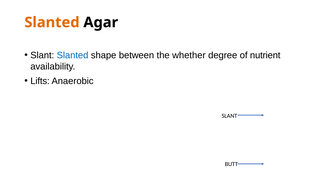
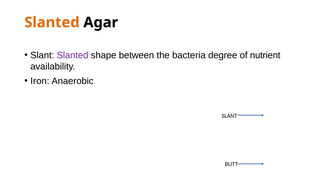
Slanted at (73, 55) colour: blue -> purple
whether: whether -> bacteria
Lifts: Lifts -> Iron
